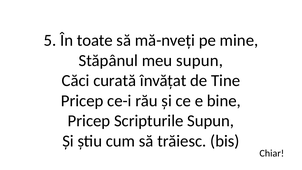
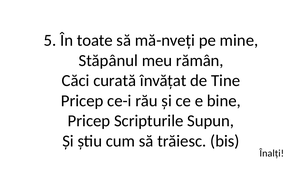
meu supun: supun -> rămân
Chiar: Chiar -> Înalți
